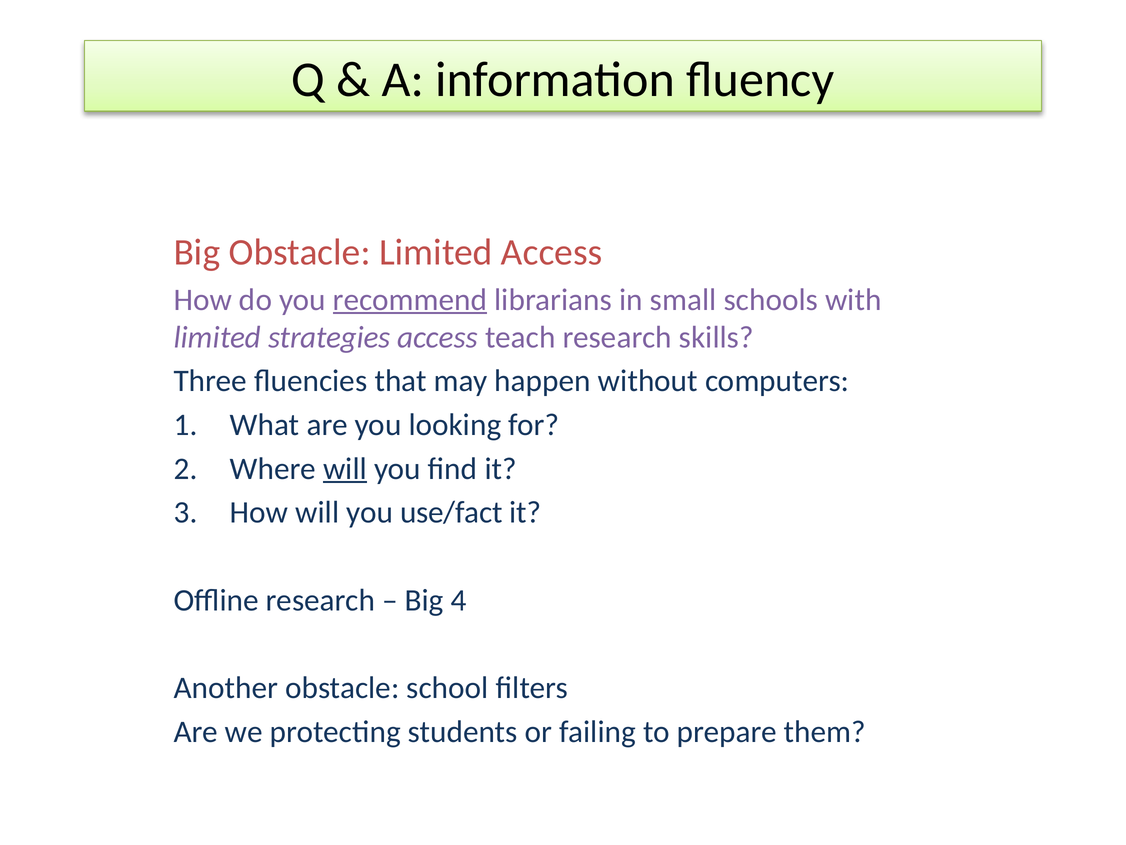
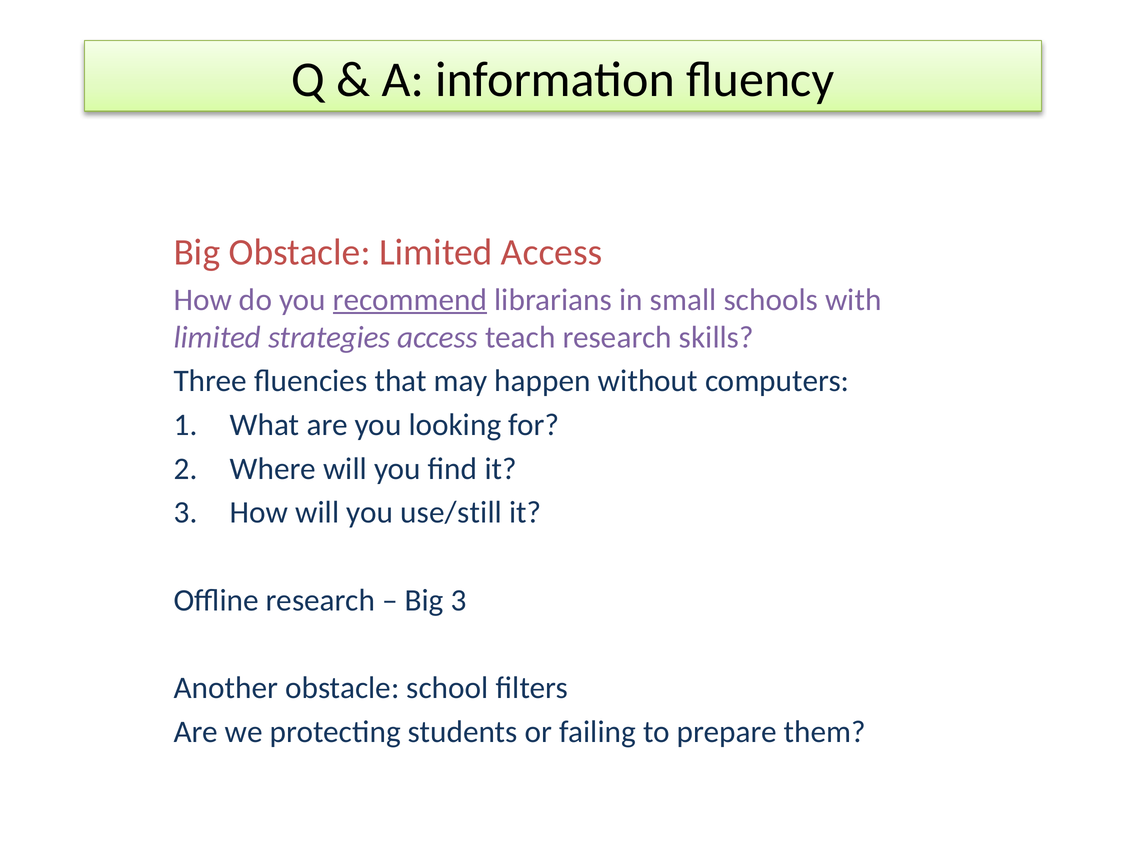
will at (345, 468) underline: present -> none
use/fact: use/fact -> use/still
Big 4: 4 -> 3
